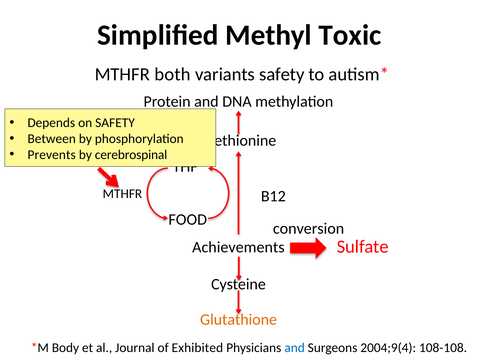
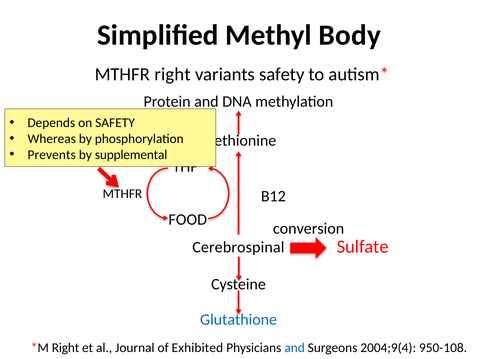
Toxic: Toxic -> Body
MTHFR both: both -> right
Between: Between -> Whereas
cerebrospinal: cerebrospinal -> supplemental
Achievements: Achievements -> Cerebrospinal
Glutathione colour: orange -> blue
Body at (65, 348): Body -> Right
108-108: 108-108 -> 950-108
